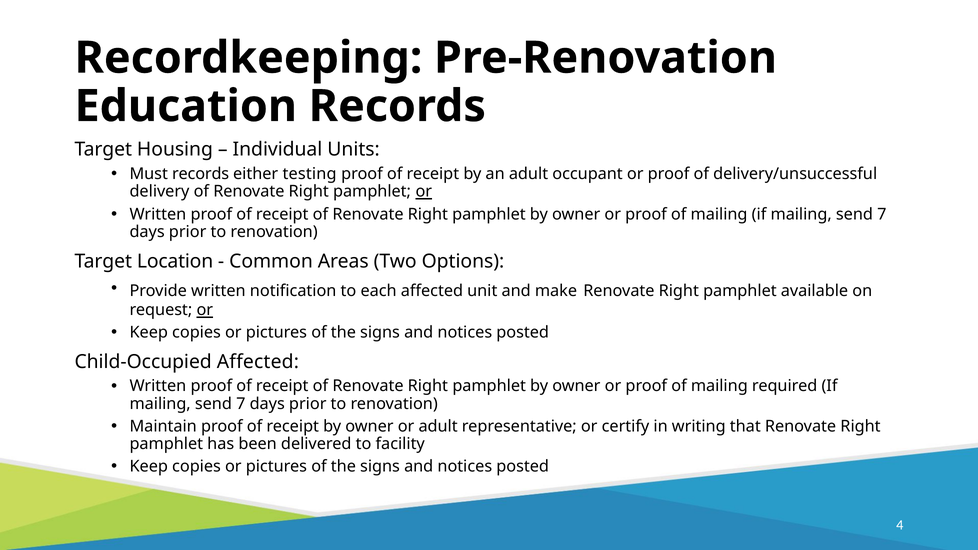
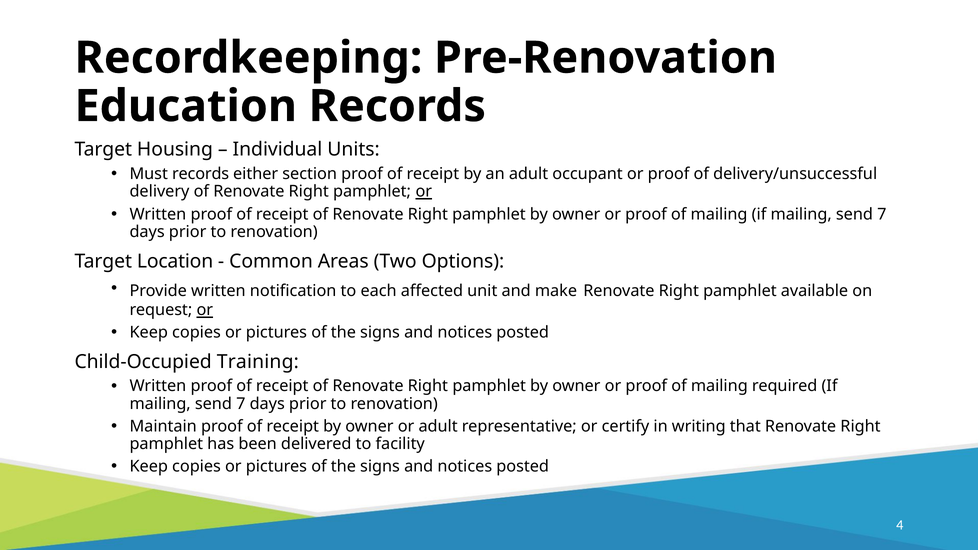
testing: testing -> section
Child-Occupied Affected: Affected -> Training
